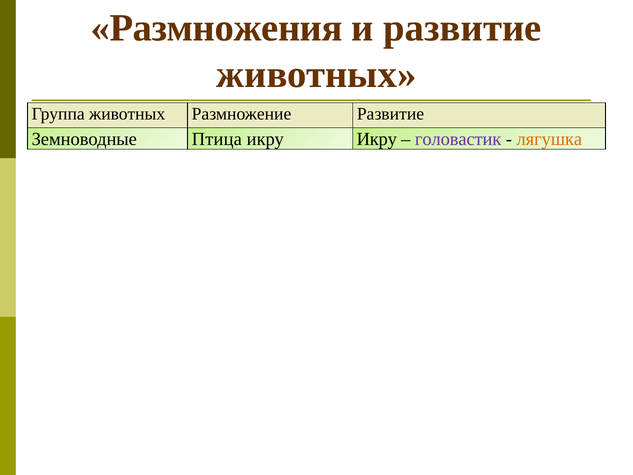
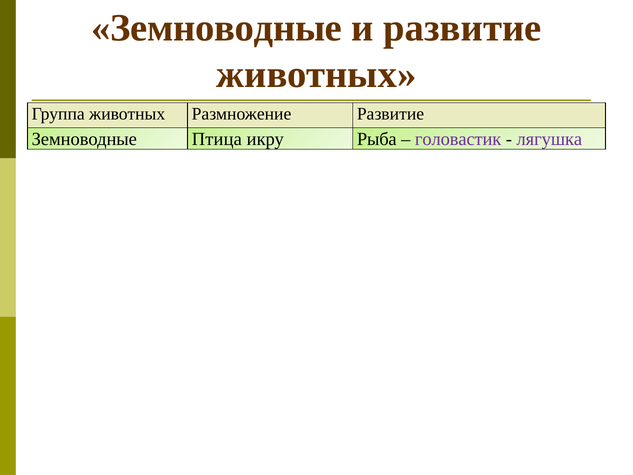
Размножения at (217, 28): Размножения -> Земноводные
икру Икру: Икру -> Рыба
лягушка colour: orange -> purple
